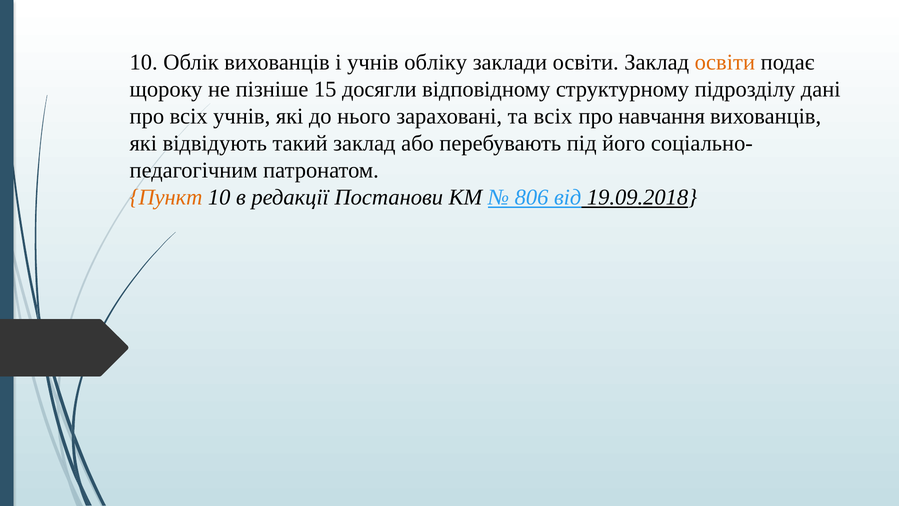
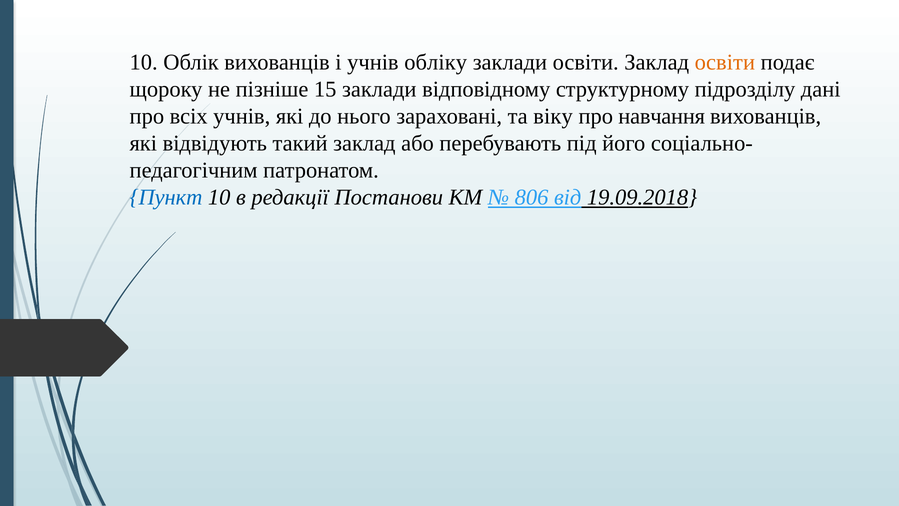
15 досягли: досягли -> заклади
та всіх: всіх -> віку
Пункт colour: orange -> blue
